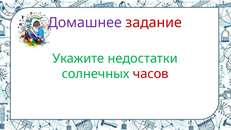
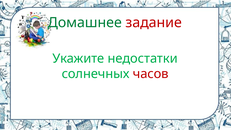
Домашнее colour: purple -> green
